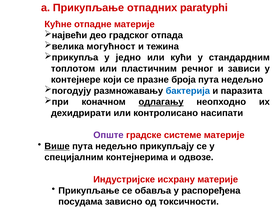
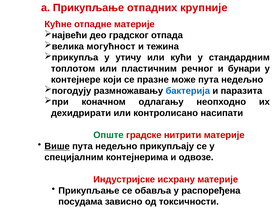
paratyphi: paratyphi -> крупније
једно: једно -> утичу
зaвиси: зaвиси -> бунари
броја: броја -> може
одлагању underline: present -> none
Опште colour: purple -> green
системе: системе -> нитрити
